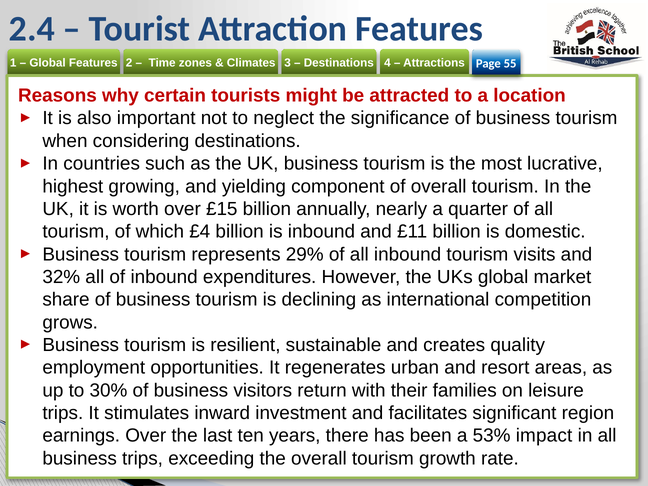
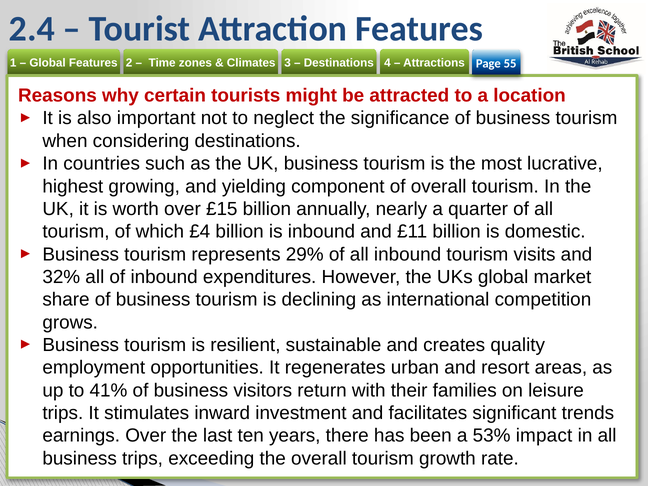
30%: 30% -> 41%
region: region -> trends
